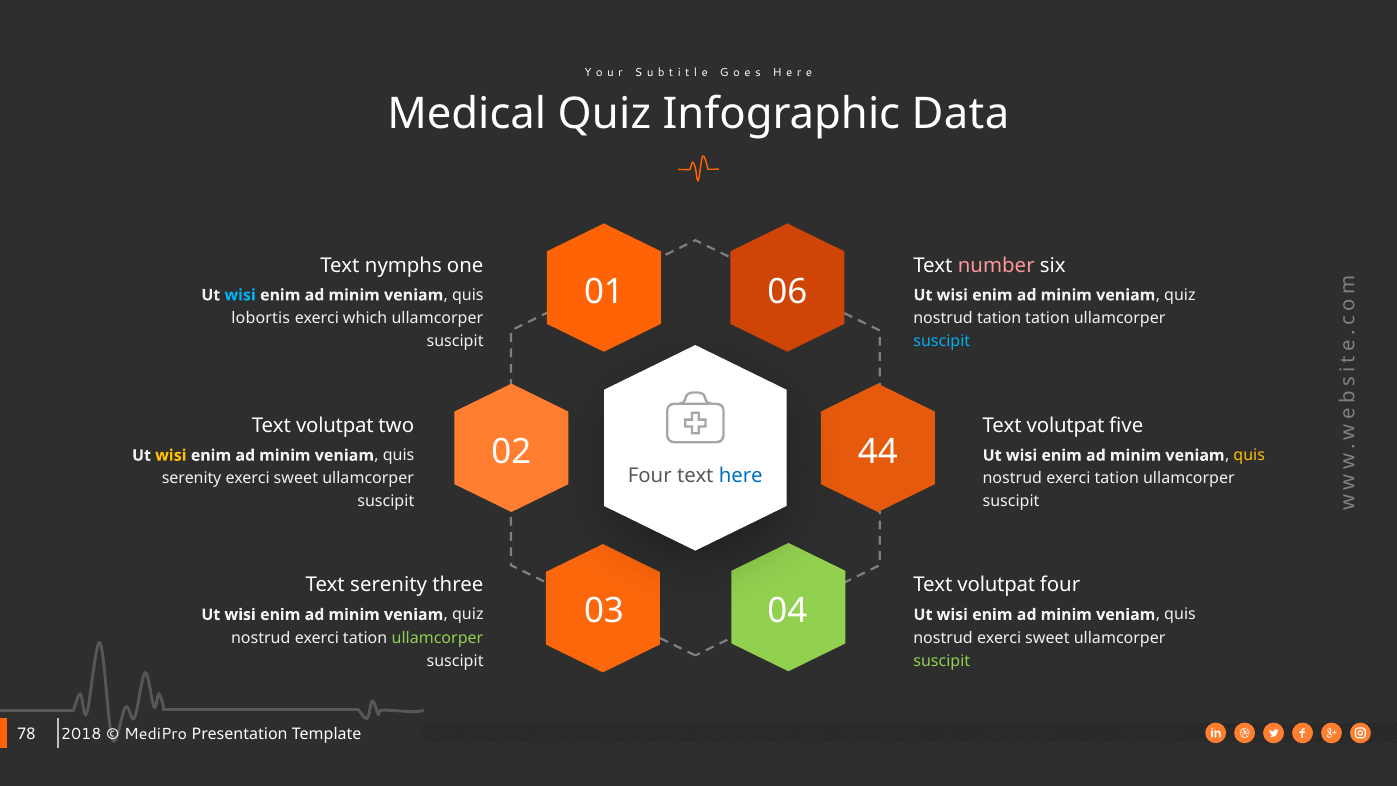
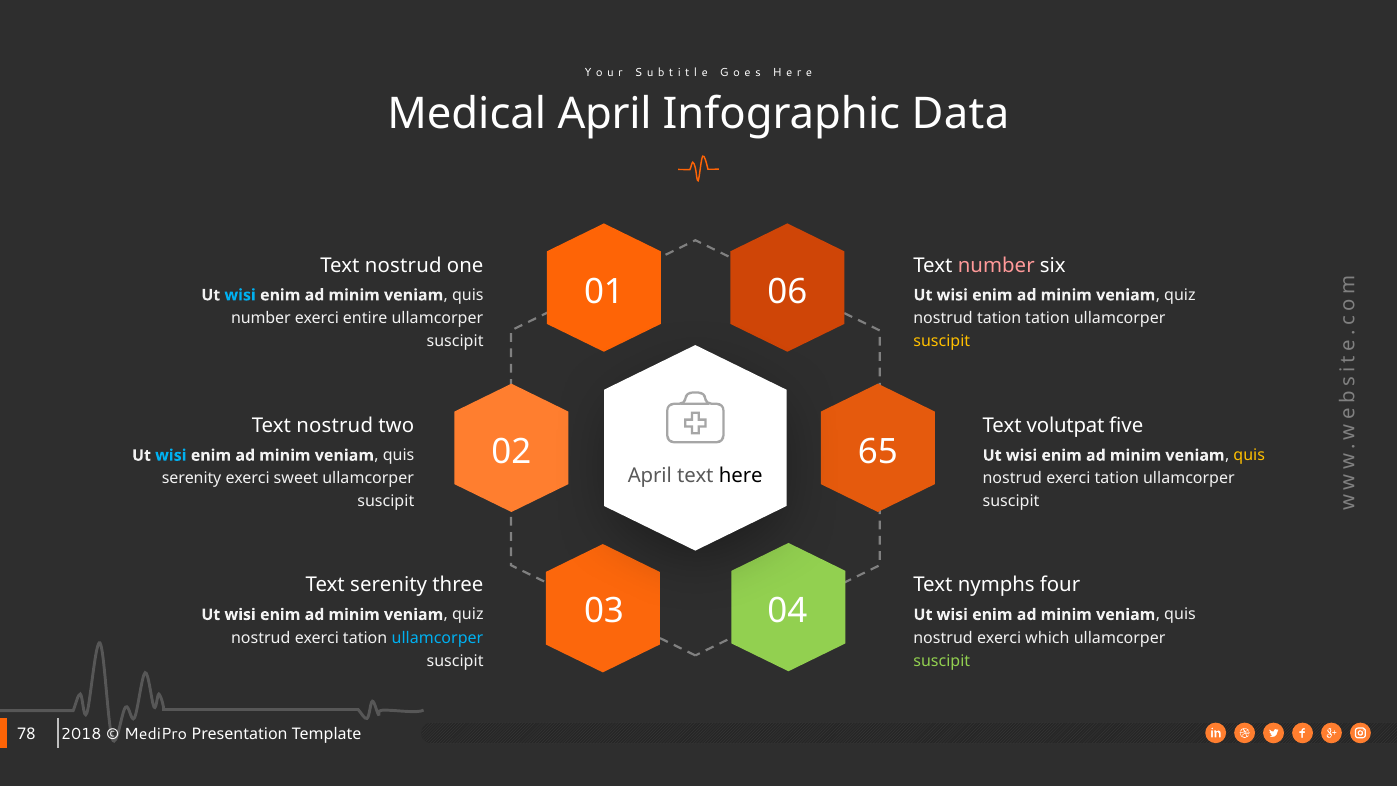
Medical Quiz: Quiz -> April
nymphs at (403, 266): nymphs -> nostrud
lobortis at (261, 318): lobortis -> number
which: which -> entire
suscipit at (942, 341) colour: light blue -> yellow
volutpat at (335, 426): volutpat -> nostrud
44: 44 -> 65
wisi at (171, 455) colour: yellow -> light blue
Four at (650, 475): Four -> April
here colour: blue -> black
volutpat at (996, 585): volutpat -> nymphs
ullamcorper at (437, 638) colour: light green -> light blue
nostrud exerci sweet: sweet -> which
